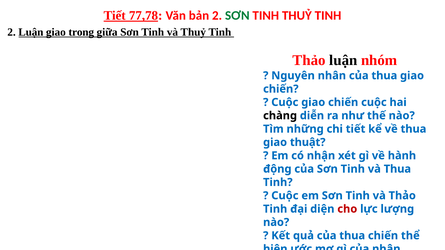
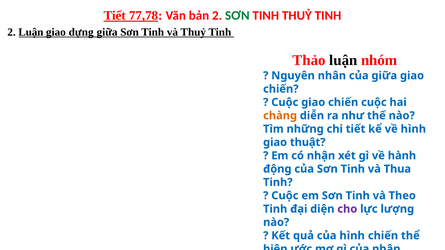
trong: trong -> dựng
nhân của thua: thua -> giữa
chàng colour: black -> orange
về thua: thua -> hình
và Thảo: Thảo -> Theo
cho colour: red -> purple
quả của thua: thua -> hình
